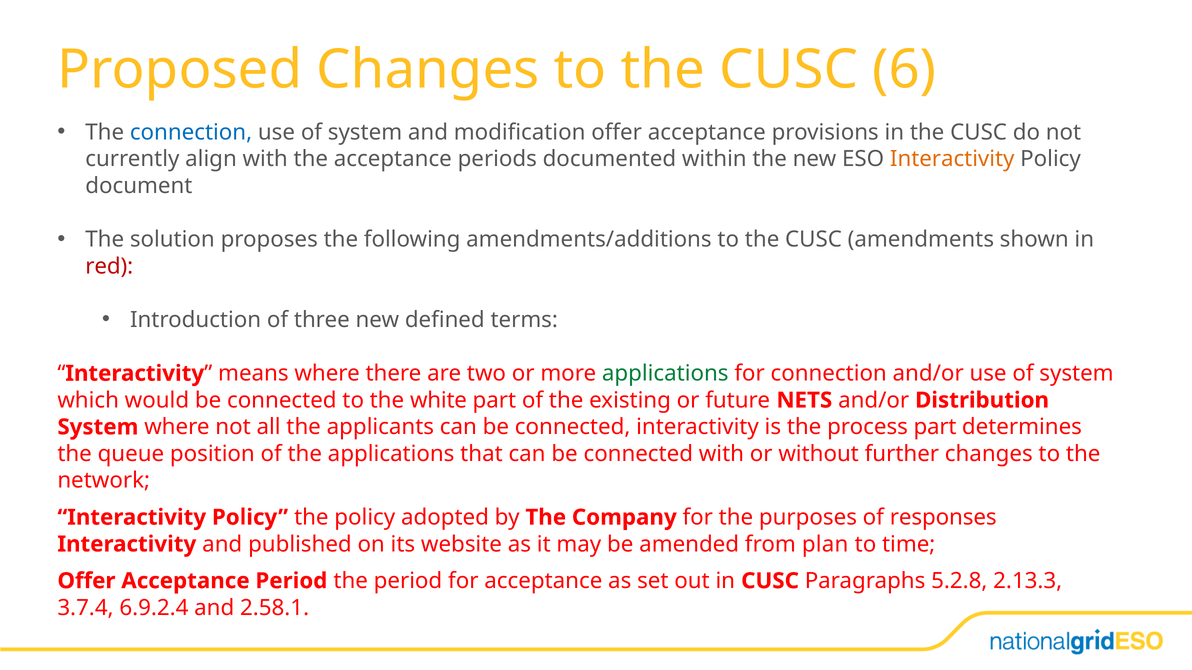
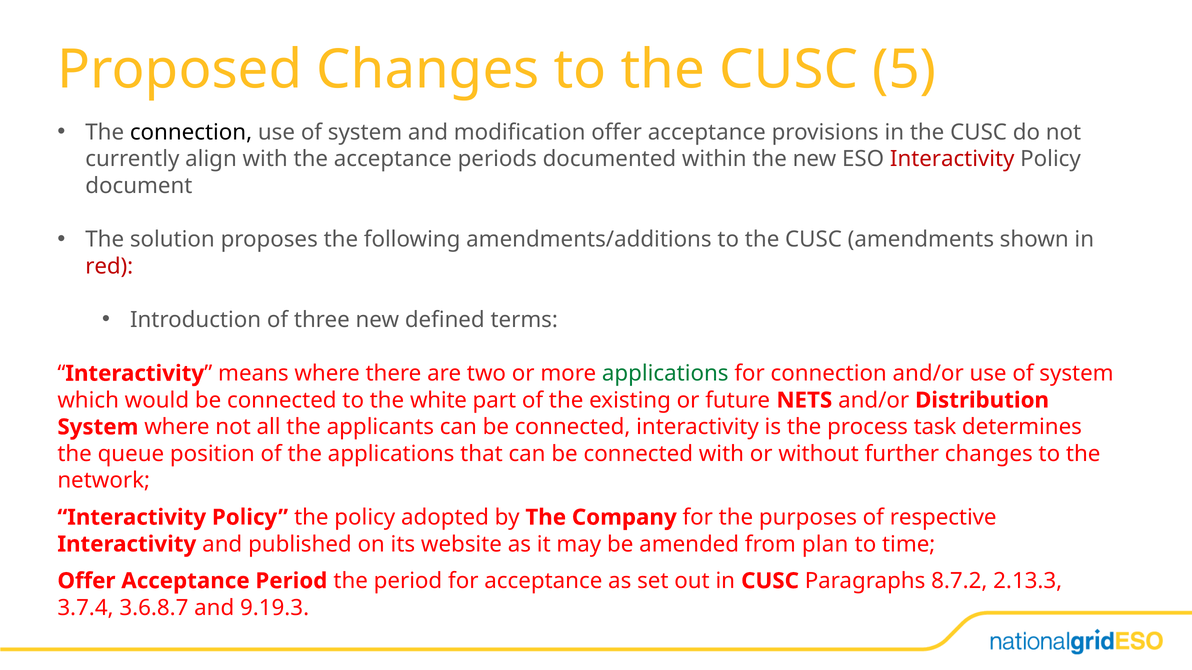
6: 6 -> 5
connection at (191, 132) colour: blue -> black
Interactivity at (952, 159) colour: orange -> red
process part: part -> task
responses: responses -> respective
5.2.8: 5.2.8 -> 8.7.2
6.9.2.4: 6.9.2.4 -> 3.6.8.7
2.58.1: 2.58.1 -> 9.19.3
